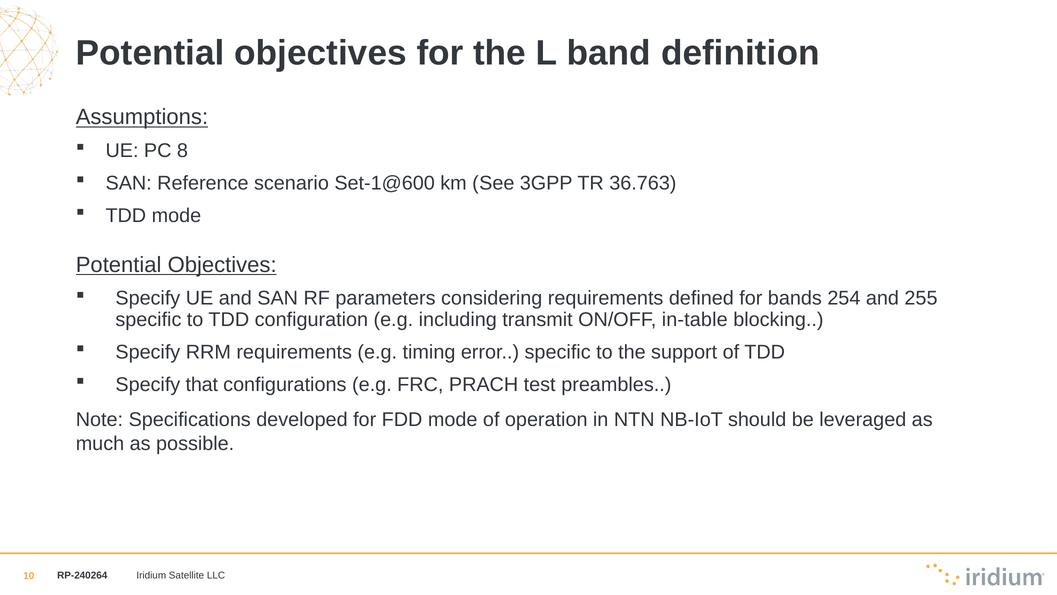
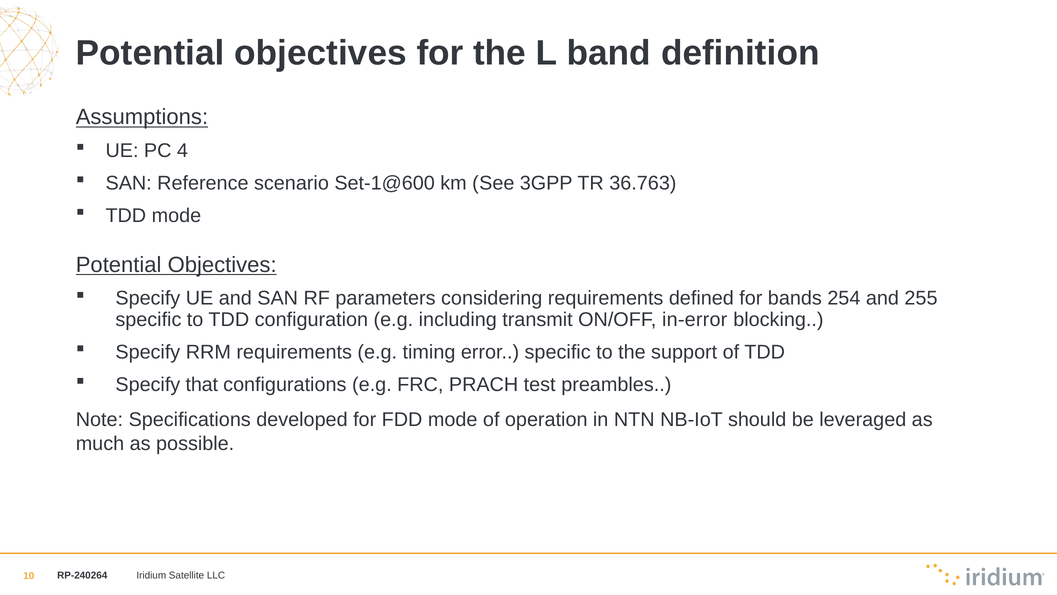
8: 8 -> 4
in-table: in-table -> in-error
